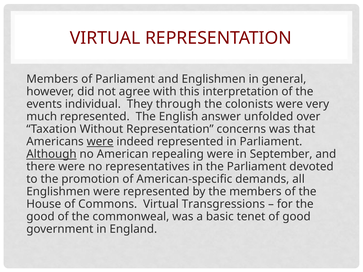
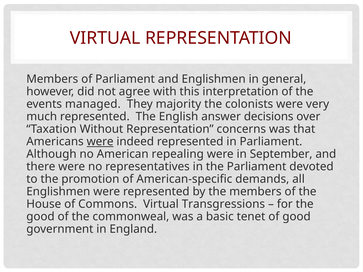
individual: individual -> managed
through: through -> majority
unfolded: unfolded -> decisions
Although underline: present -> none
